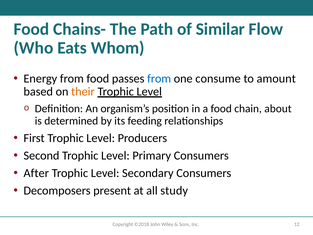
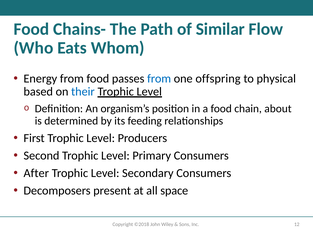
consume: consume -> offspring
amount: amount -> physical
their colour: orange -> blue
study: study -> space
